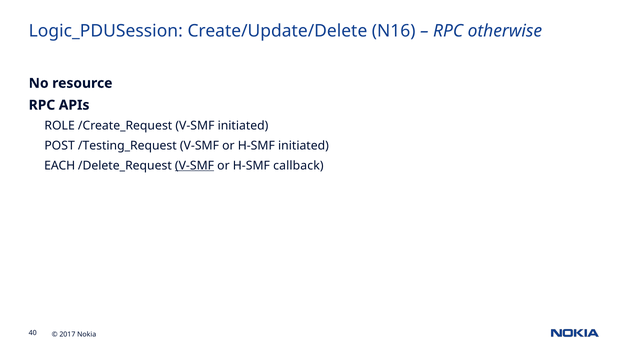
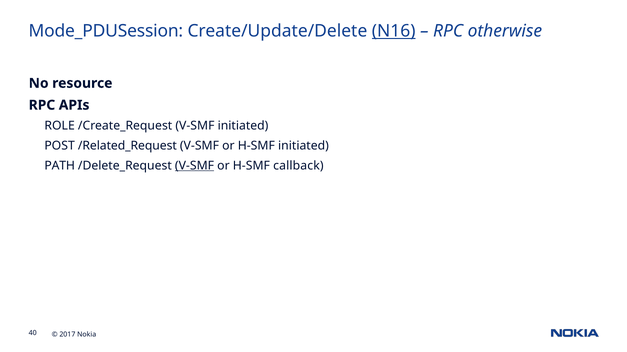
Logic_PDUSession: Logic_PDUSession -> Mode_PDUSession
N16 underline: none -> present
/Testing_Request: /Testing_Request -> /Related_Request
EACH: EACH -> PATH
